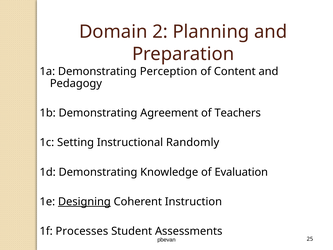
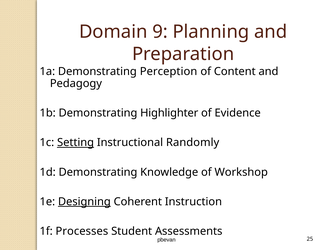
2: 2 -> 9
Agreement: Agreement -> Highlighter
Teachers: Teachers -> Evidence
Setting underline: none -> present
Evaluation: Evaluation -> Workshop
